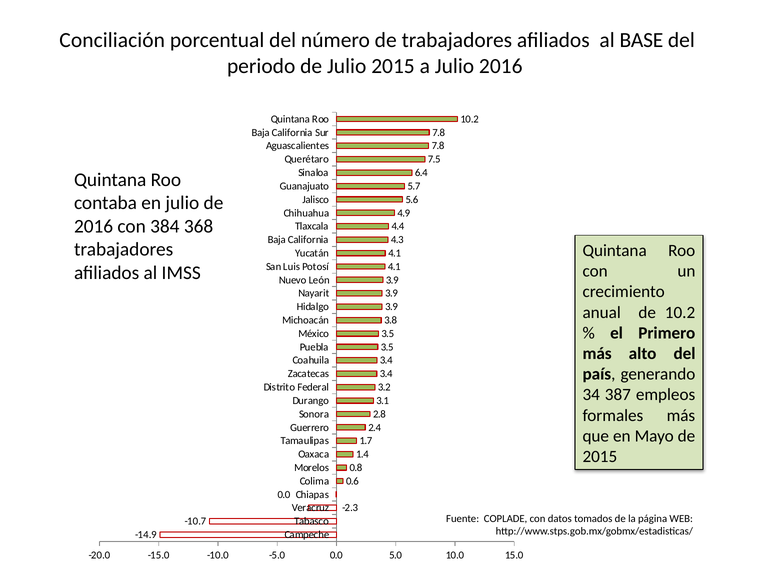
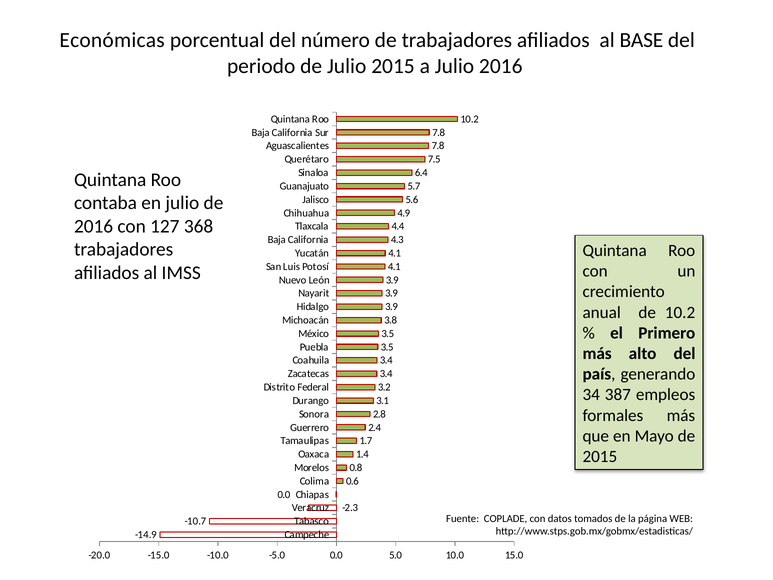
Conciliación: Conciliación -> Económicas
384: 384 -> 127
